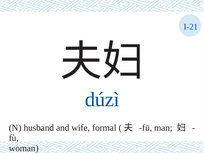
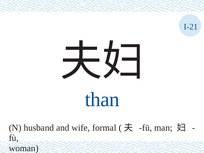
dúzì: dúzì -> than
